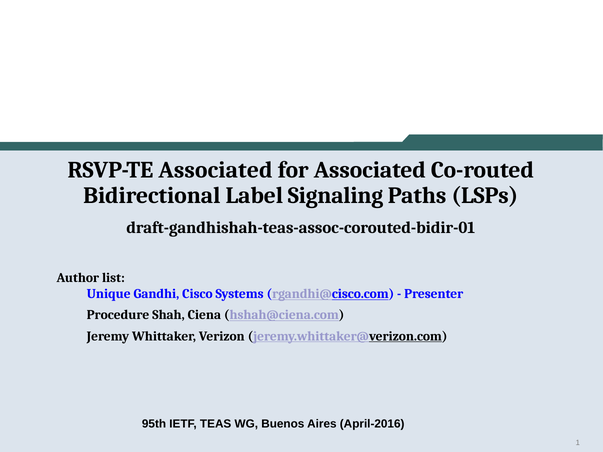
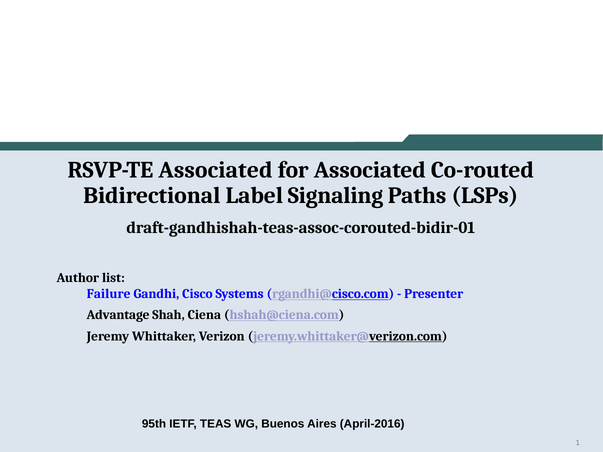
Unique: Unique -> Failure
Procedure: Procedure -> Advantage
